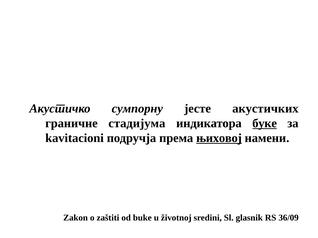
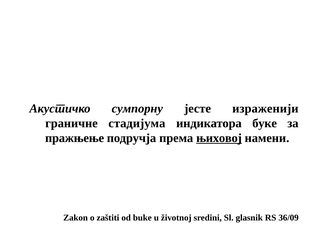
акустичких: акустичких -> израженији
буке underline: present -> none
kavitacioni: kavitacioni -> пражњење
